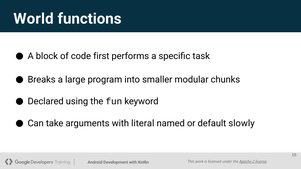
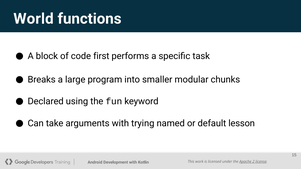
literal: literal -> trying
slowly: slowly -> lesson
